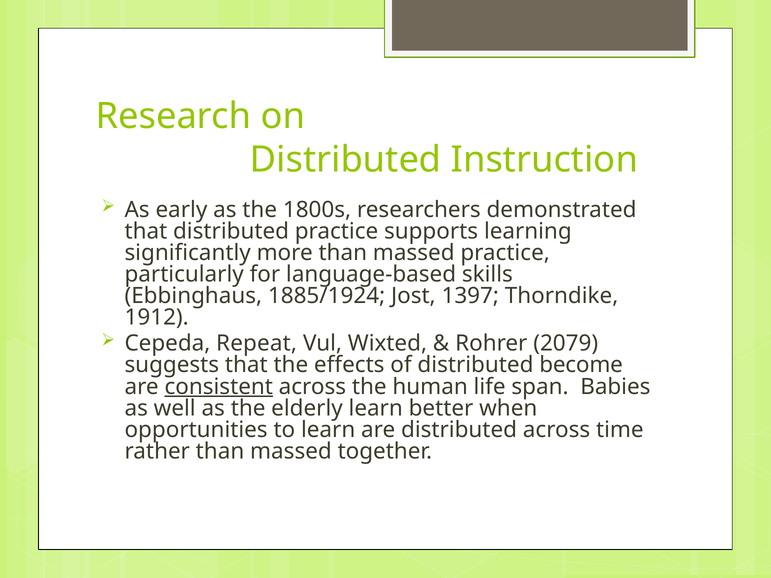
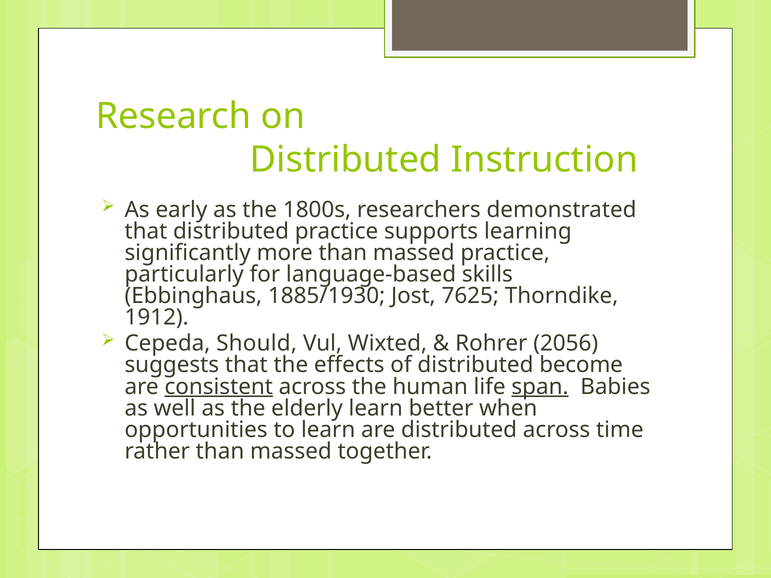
1885/1924: 1885/1924 -> 1885/1930
1397: 1397 -> 7625
Repeat: Repeat -> Should
2079: 2079 -> 2056
span underline: none -> present
